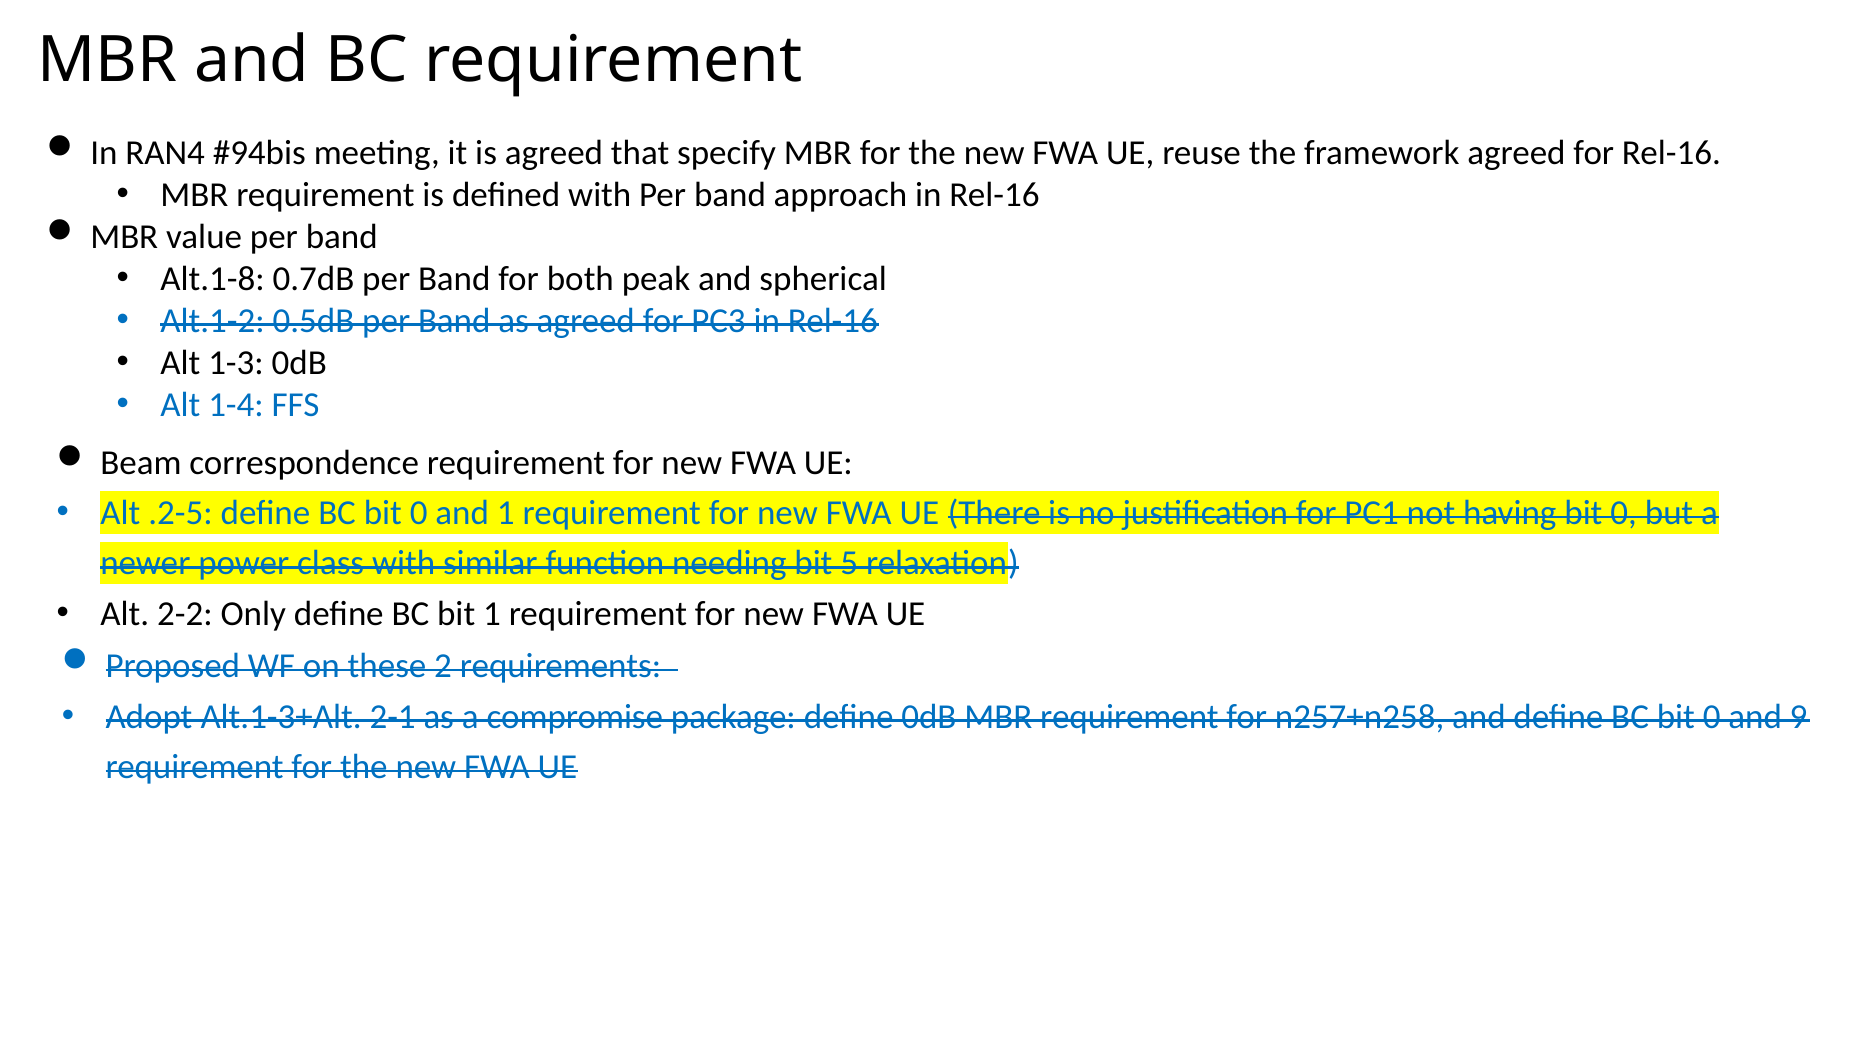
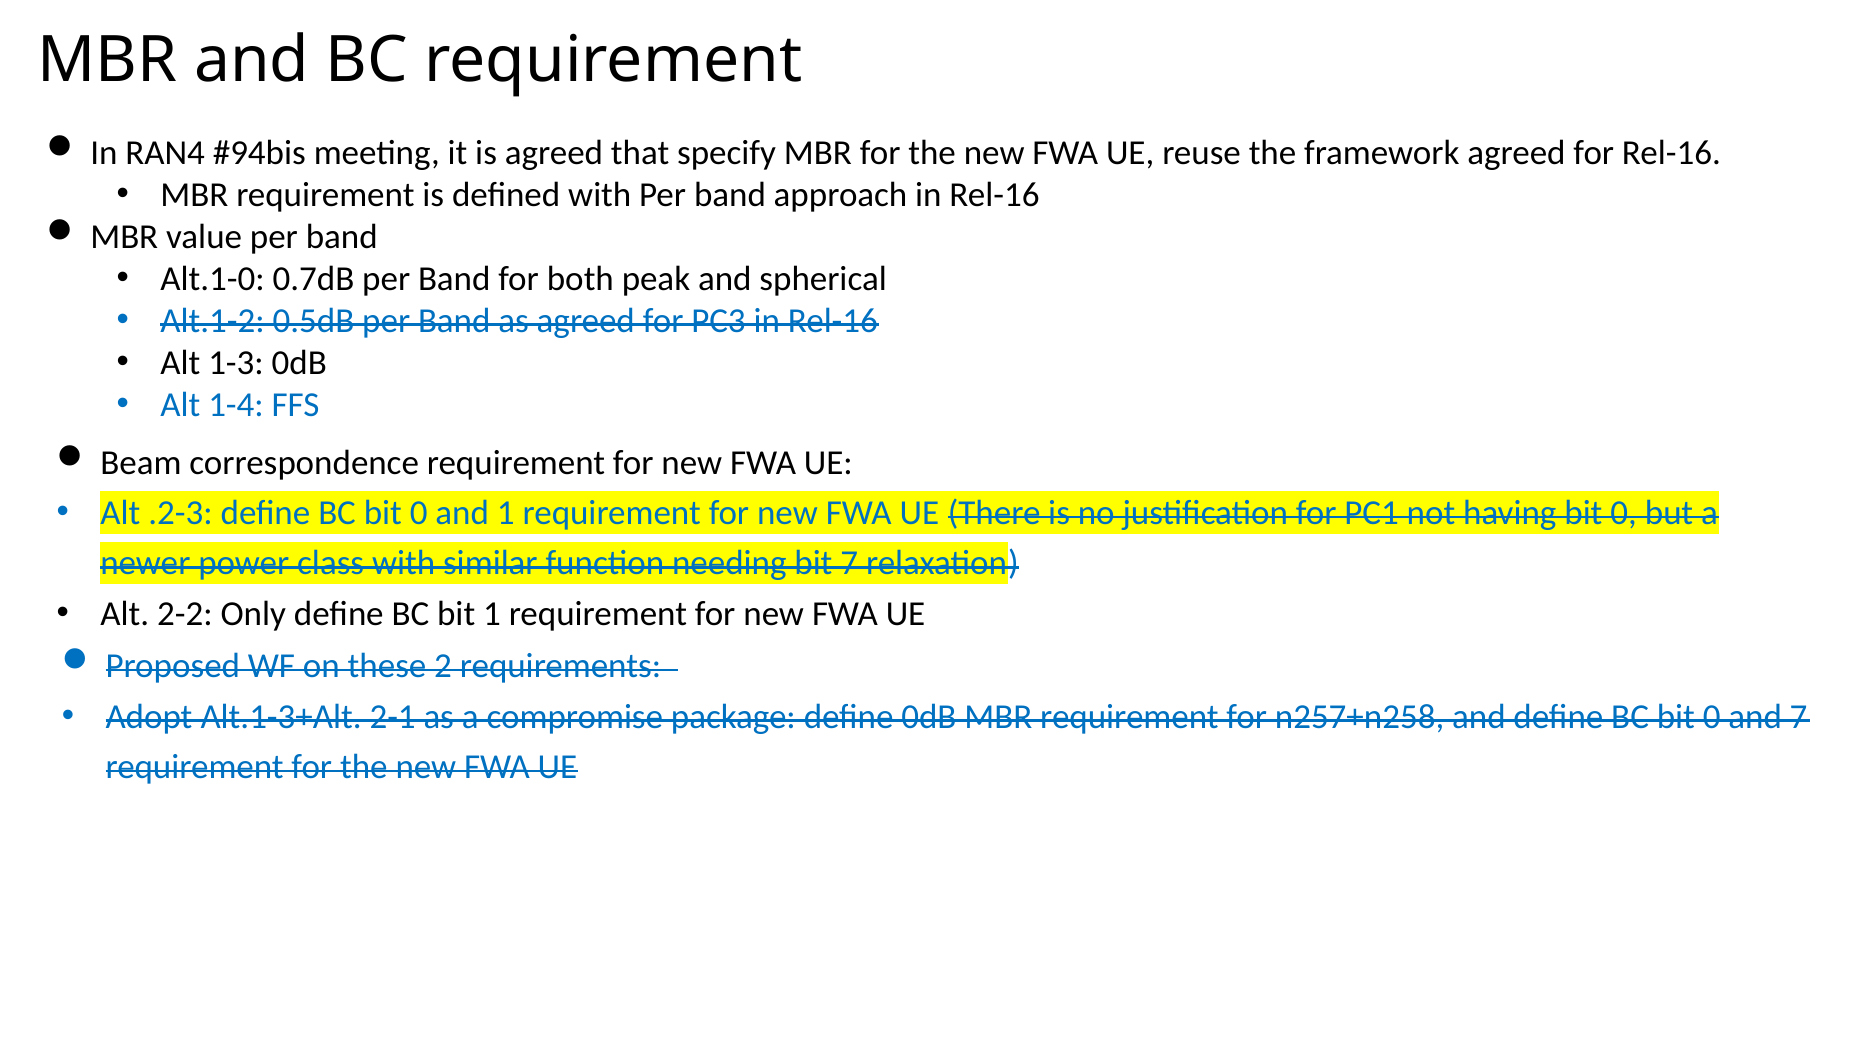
Alt.1-8: Alt.1-8 -> Alt.1-0
.2-5: .2-5 -> .2-3
bit 5: 5 -> 7
and 9: 9 -> 7
